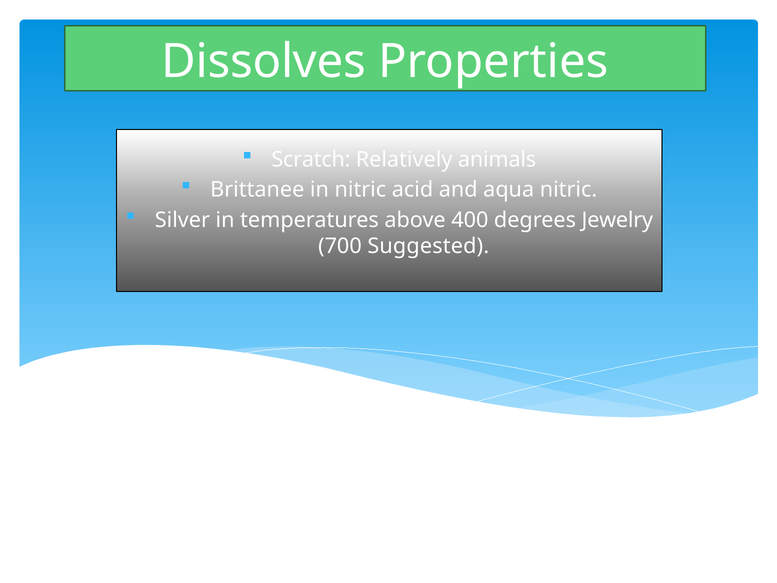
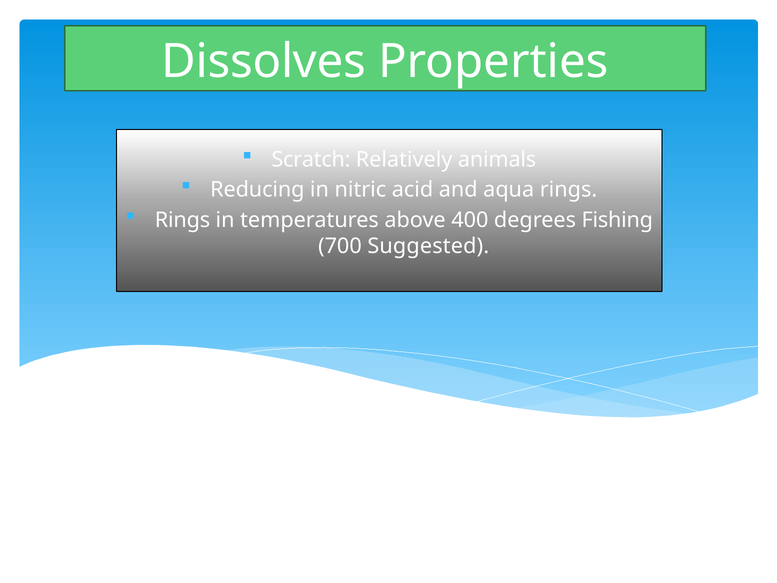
Brittanee: Brittanee -> Reducing
aqua nitric: nitric -> rings
Silver at (182, 220): Silver -> Rings
Jewelry: Jewelry -> Fishing
